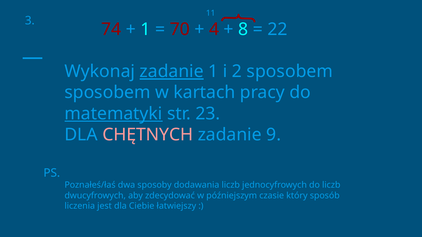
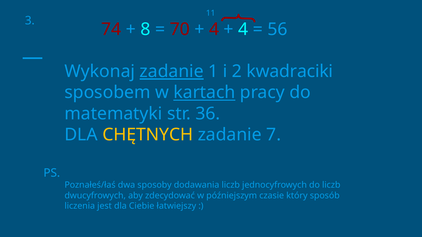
1 at (145, 29): 1 -> 8
8 at (243, 29): 8 -> 4
22: 22 -> 56
2 sposobem: sposobem -> kwadraciki
kartach underline: none -> present
matematyki underline: present -> none
23: 23 -> 36
CHĘTNYCH colour: pink -> yellow
9: 9 -> 7
